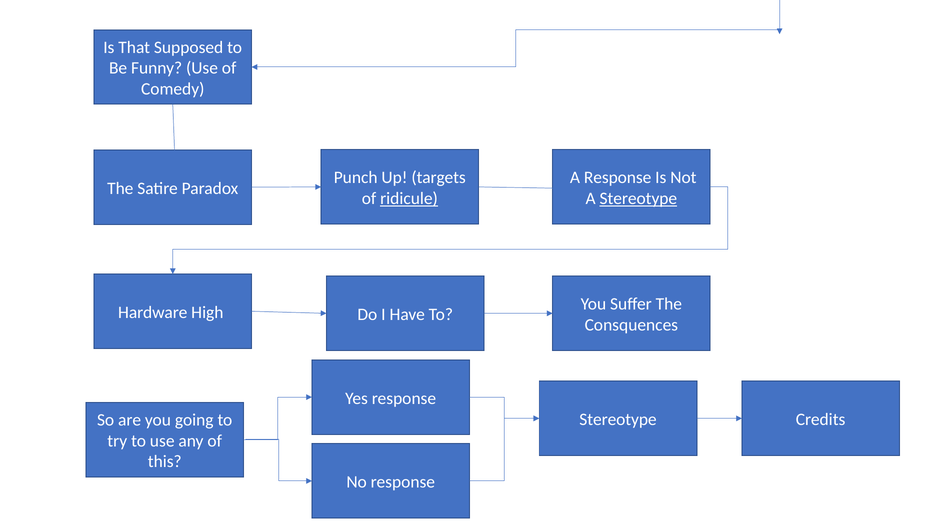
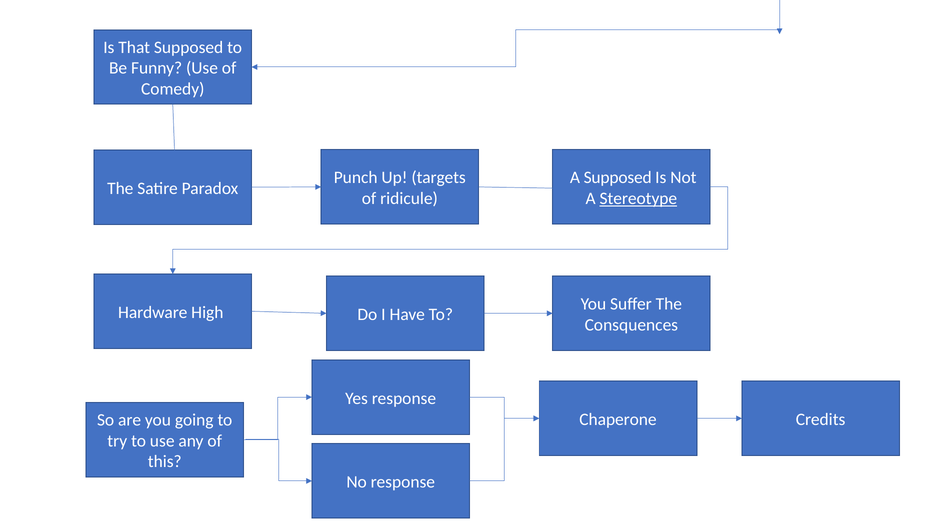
A Response: Response -> Supposed
ridicule underline: present -> none
Stereotype at (618, 420): Stereotype -> Chaperone
